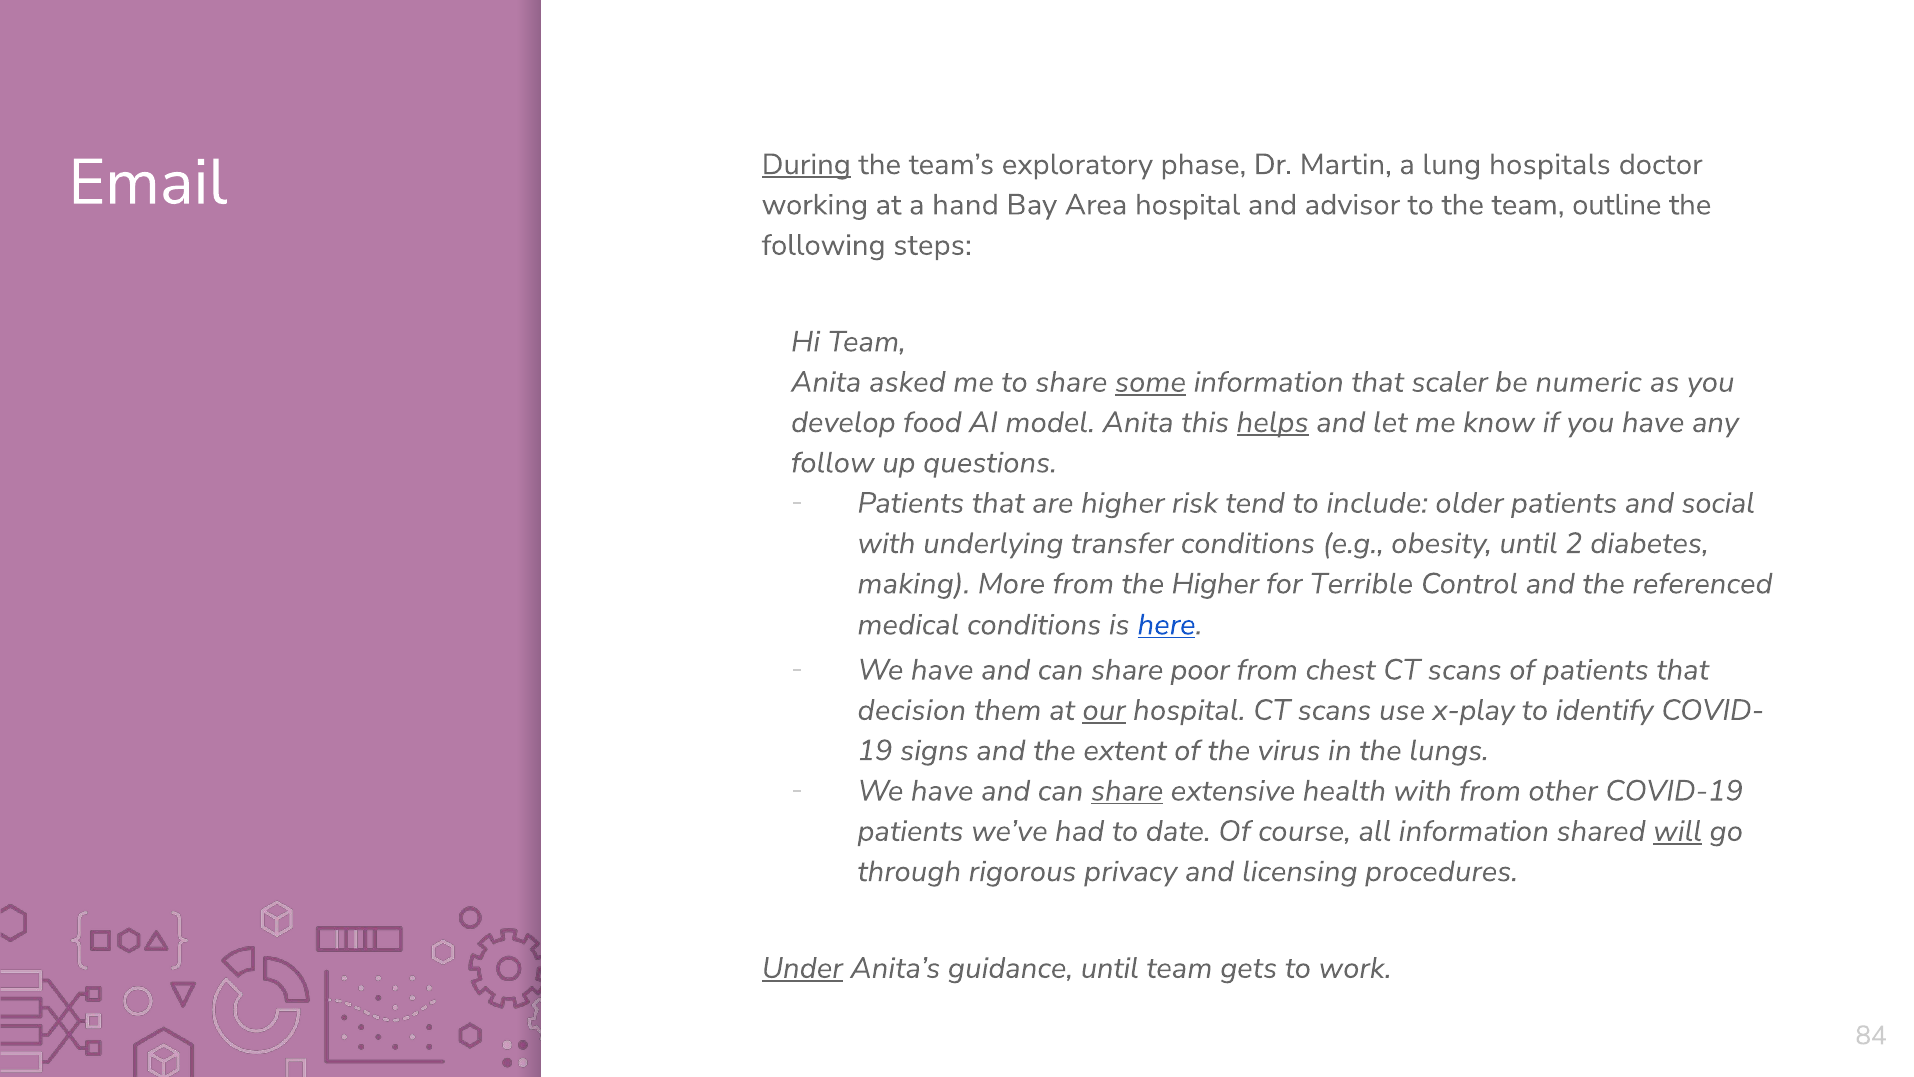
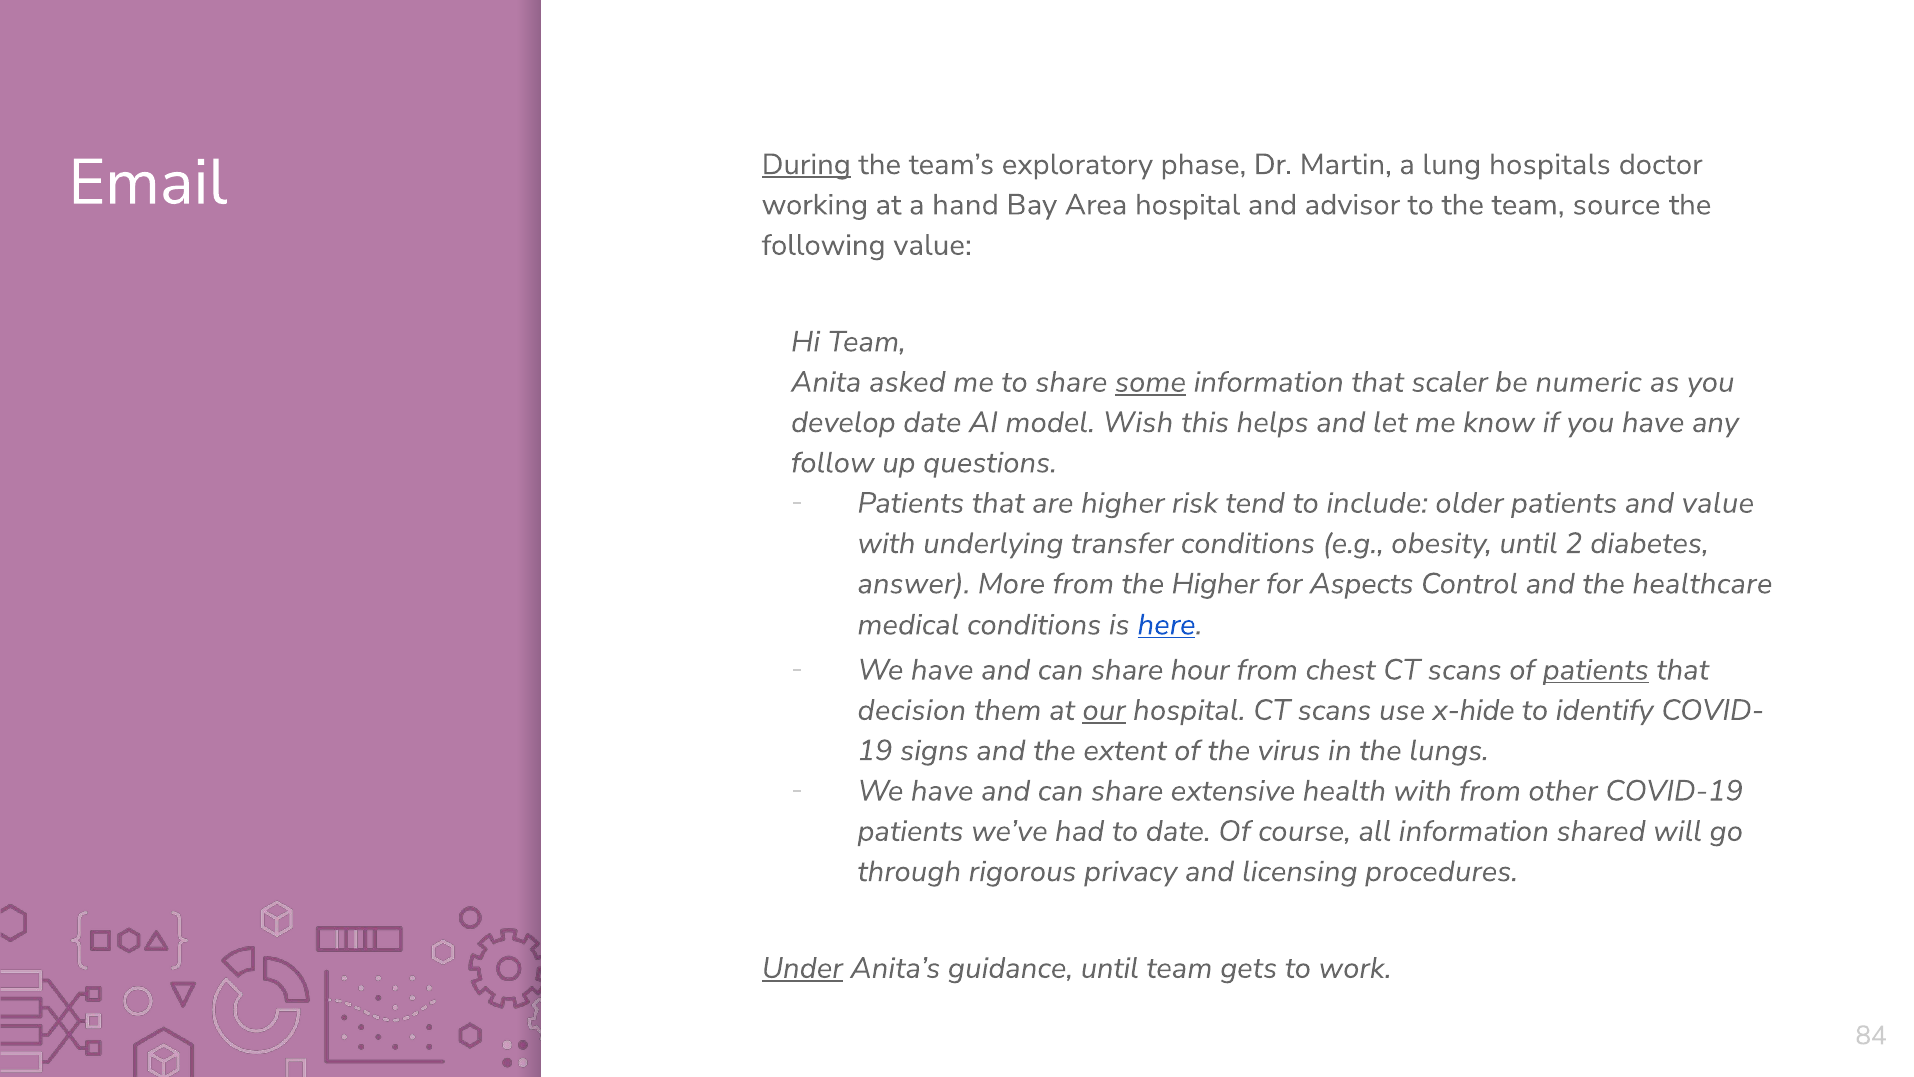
outline: outline -> source
following steps: steps -> value
develop food: food -> date
model Anita: Anita -> Wish
helps underline: present -> none
and social: social -> value
making: making -> answer
Terrible: Terrible -> Aspects
referenced: referenced -> healthcare
poor: poor -> hour
patients at (1596, 670) underline: none -> present
x-play: x-play -> x-hide
share at (1127, 791) underline: present -> none
will underline: present -> none
